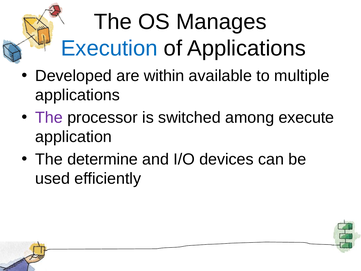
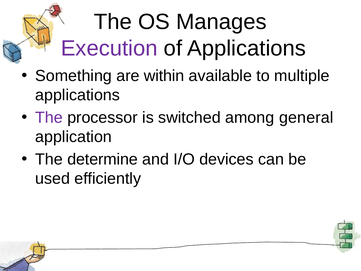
Execution colour: blue -> purple
Developed: Developed -> Something
execute: execute -> general
